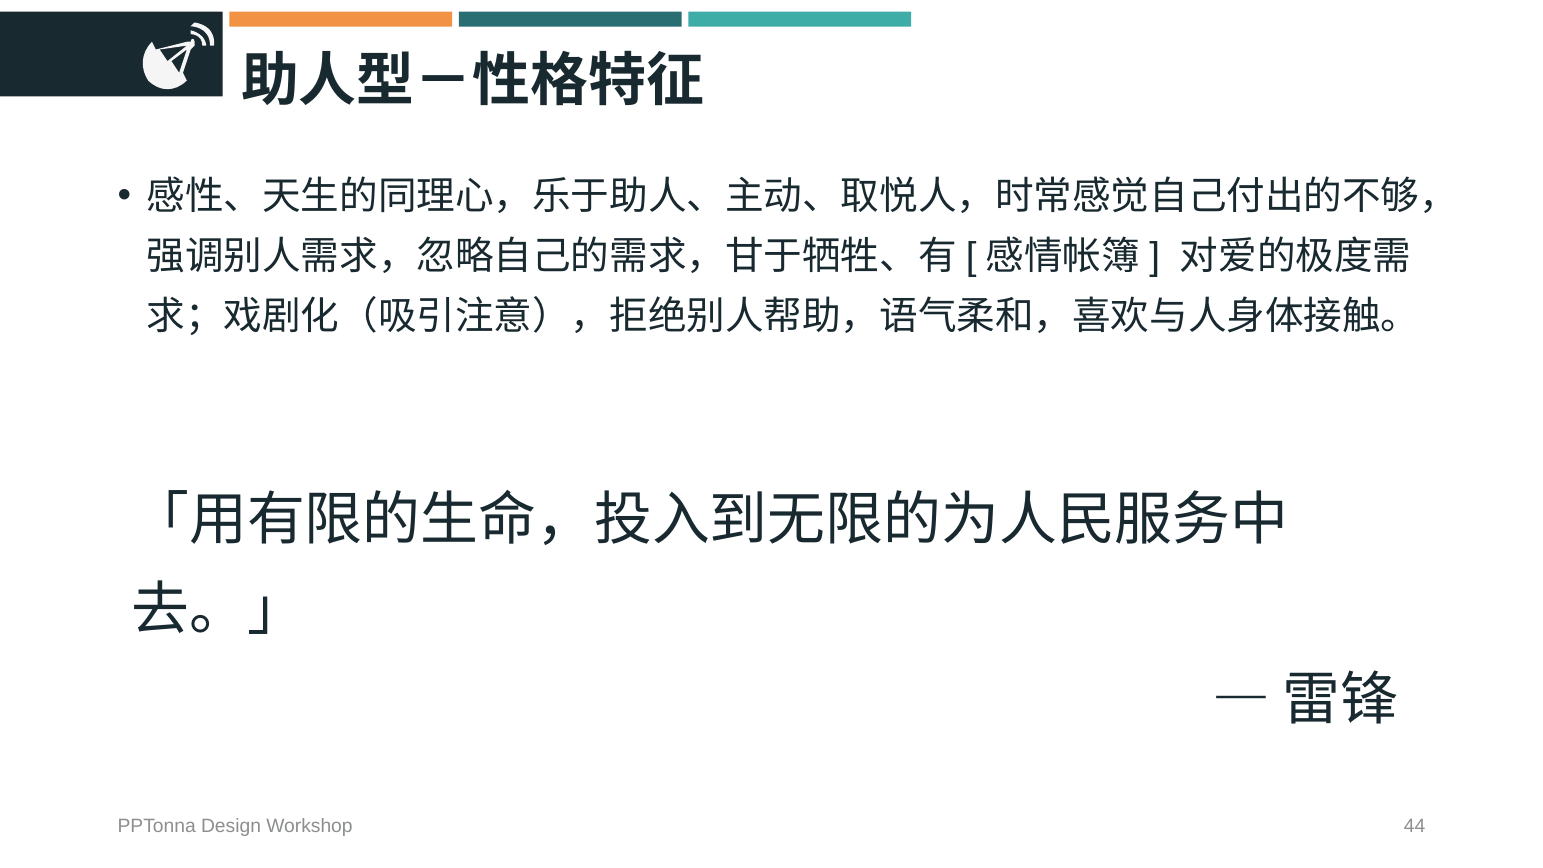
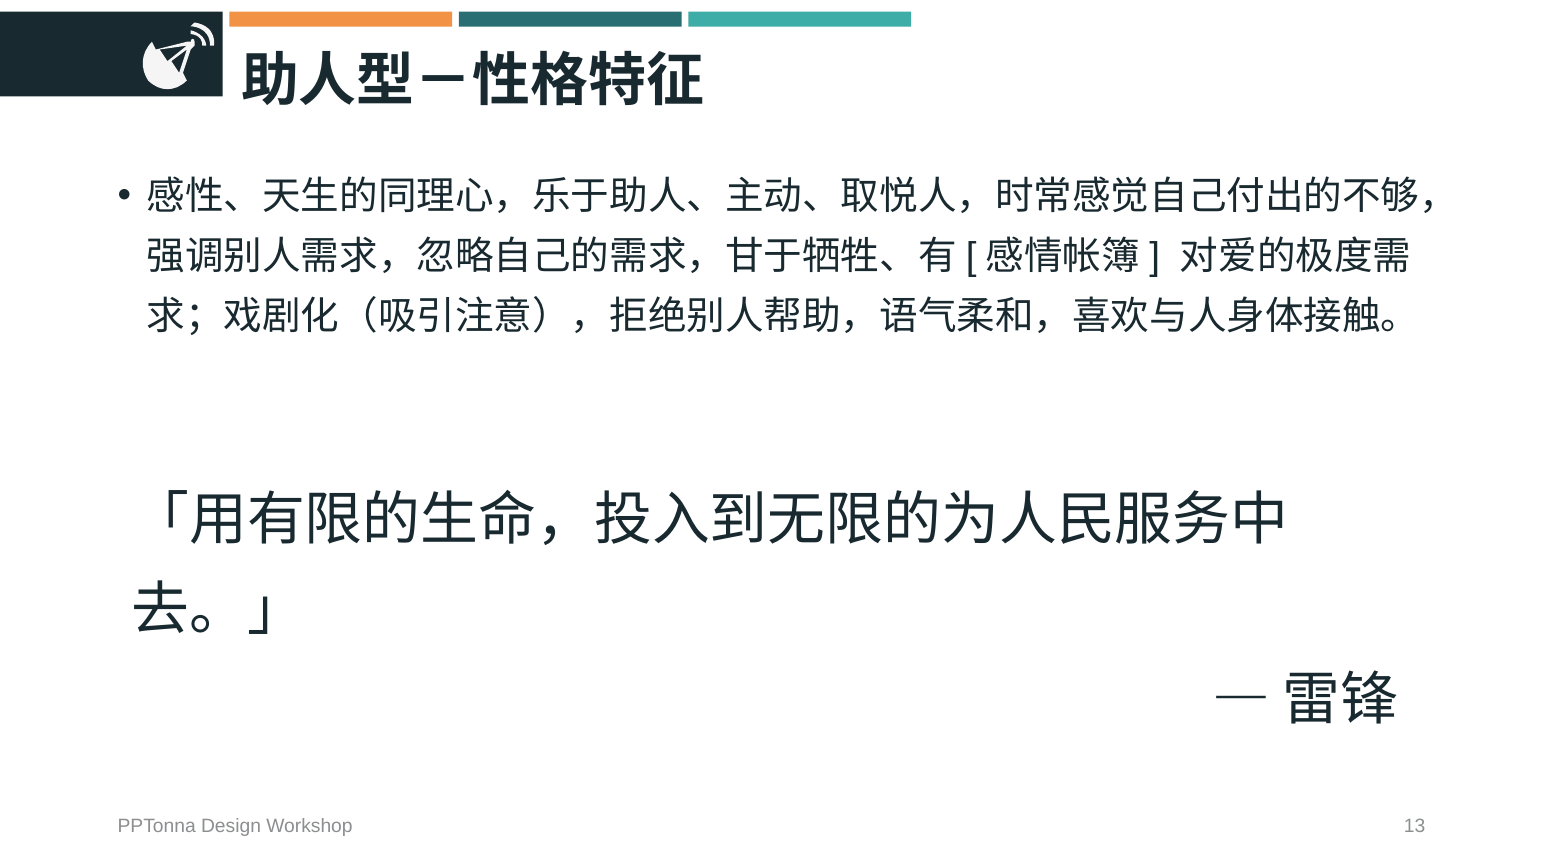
44: 44 -> 13
